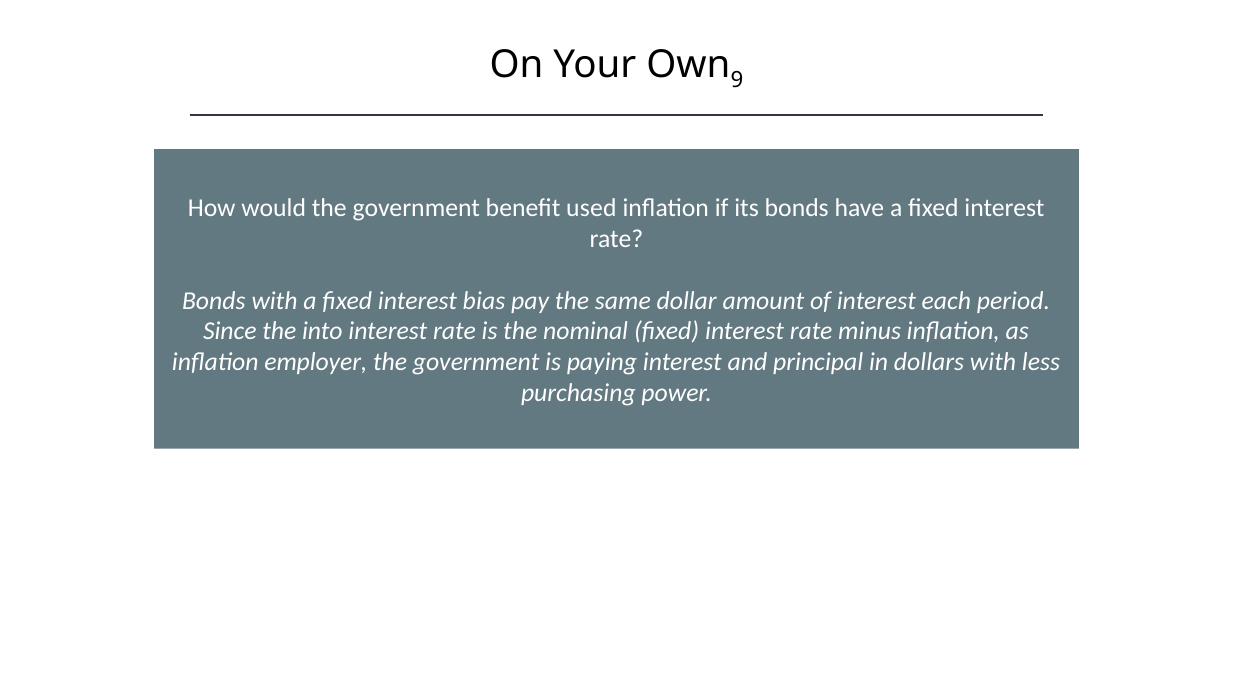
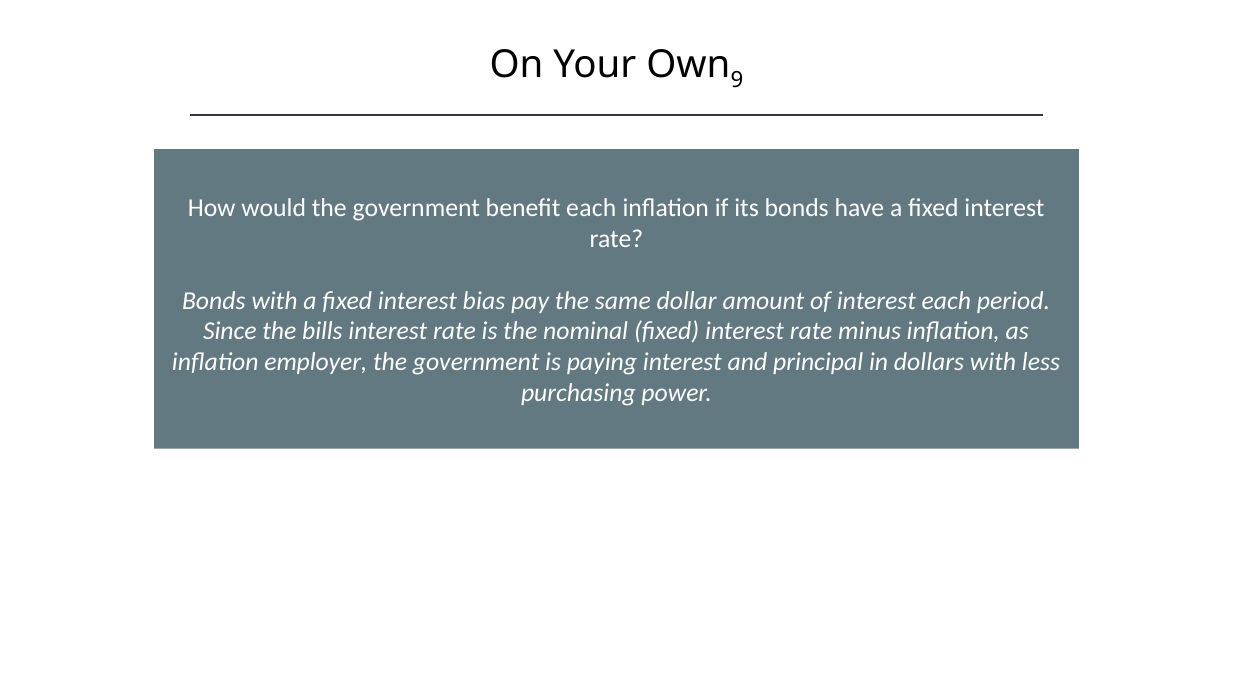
benefit used: used -> each
into: into -> bills
